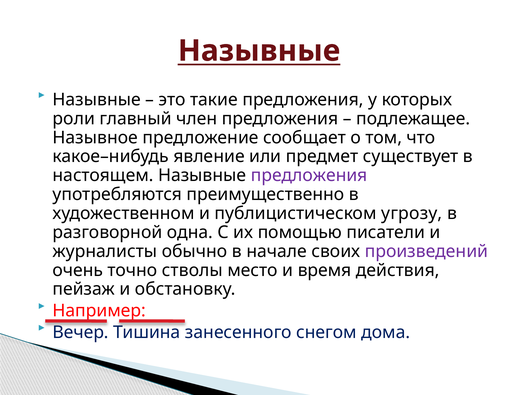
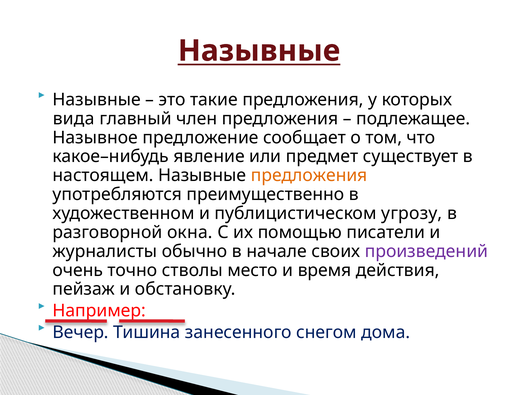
роли: роли -> вида
предложения at (309, 175) colour: purple -> orange
одна: одна -> окна
